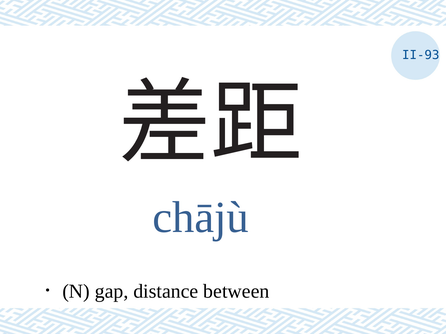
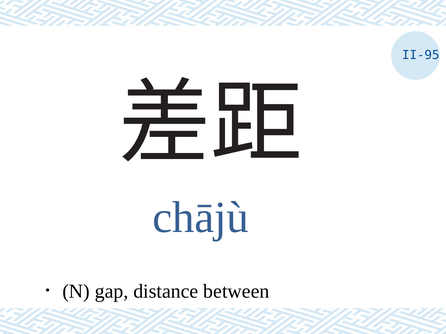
II-93: II-93 -> II-95
